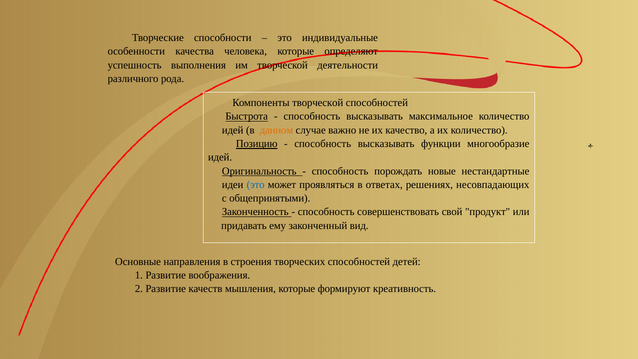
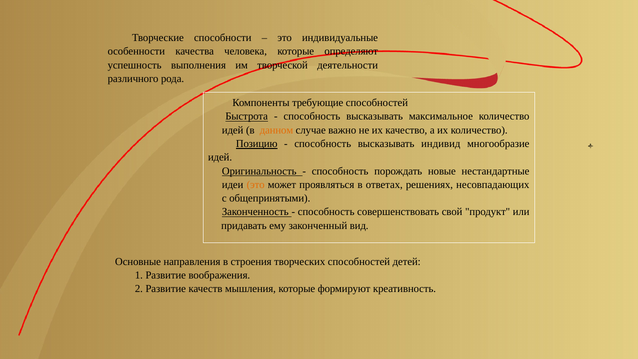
Компоненты творческой: творческой -> требующие
функции: функции -> индивид
это at (256, 185) colour: blue -> orange
